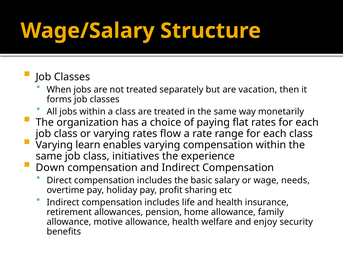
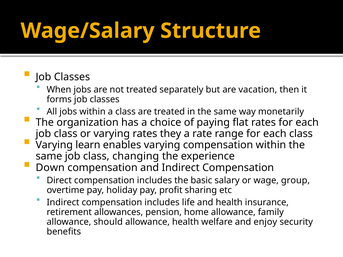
flow: flow -> they
initiatives: initiatives -> changing
needs: needs -> group
motive: motive -> should
